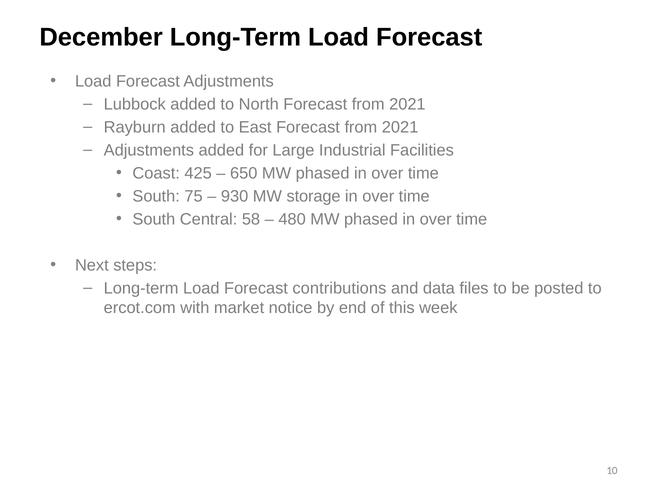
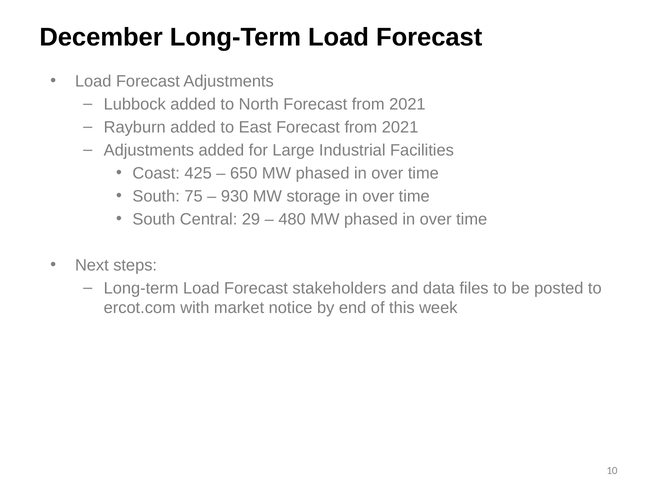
58: 58 -> 29
contributions: contributions -> stakeholders
